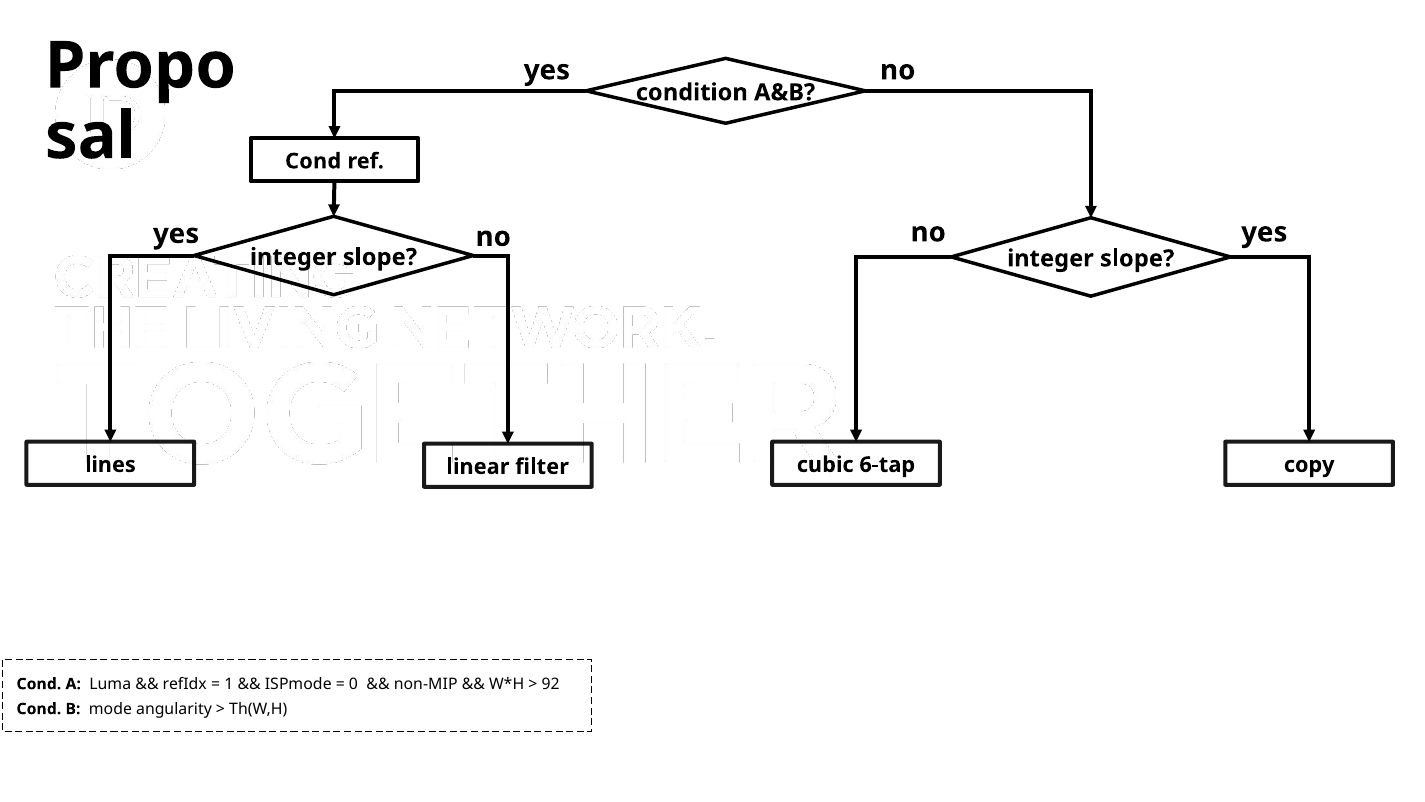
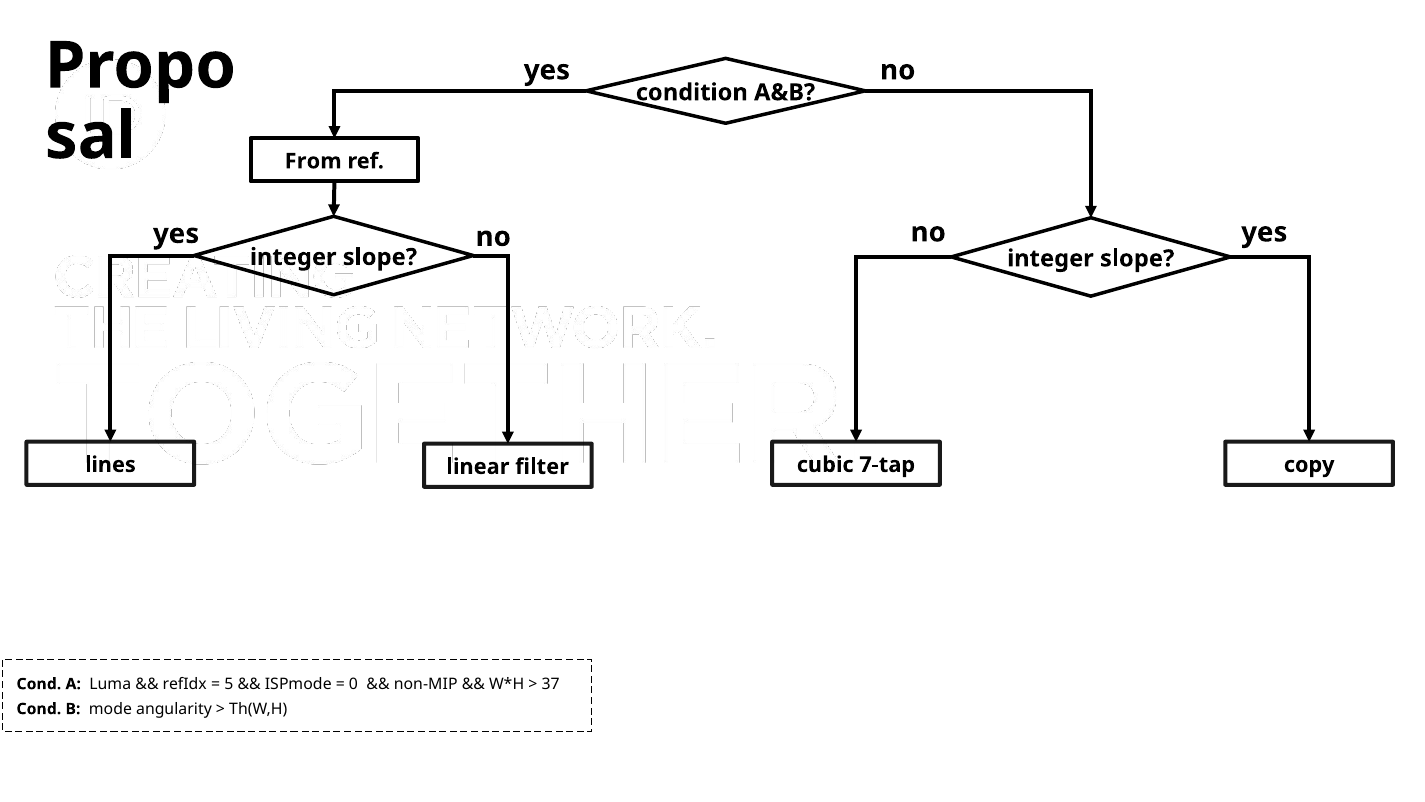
Cond at (313, 161): Cond -> From
6-tap: 6-tap -> 7-tap
1: 1 -> 5
92: 92 -> 37
